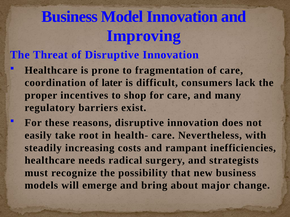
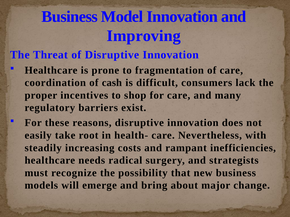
later: later -> cash
